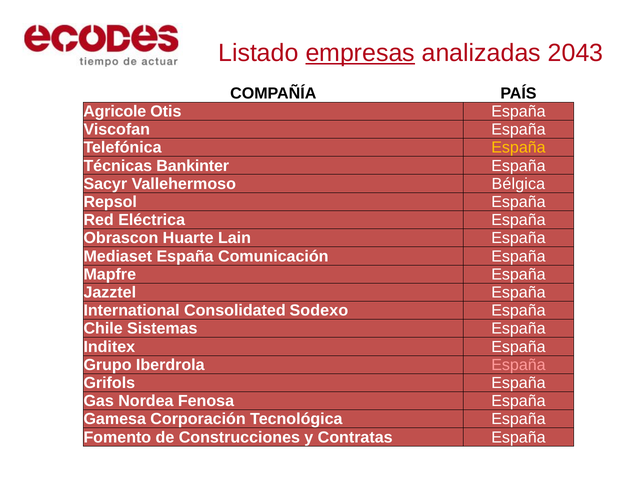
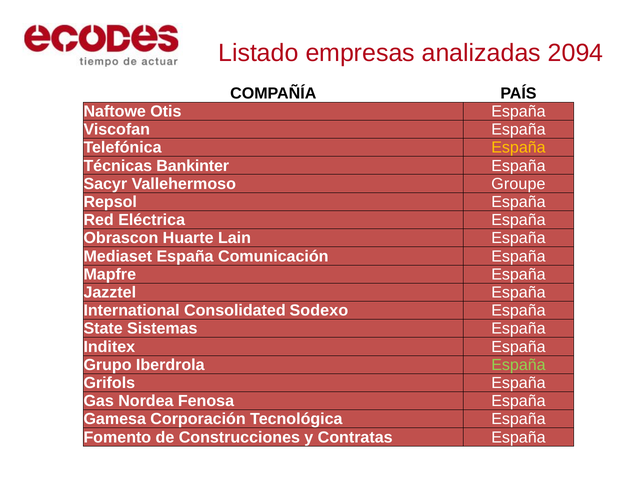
empresas underline: present -> none
2043: 2043 -> 2094
Agricole: Agricole -> Naftowe
Bélgica: Bélgica -> Groupe
Chile: Chile -> State
España at (518, 365) colour: pink -> light green
